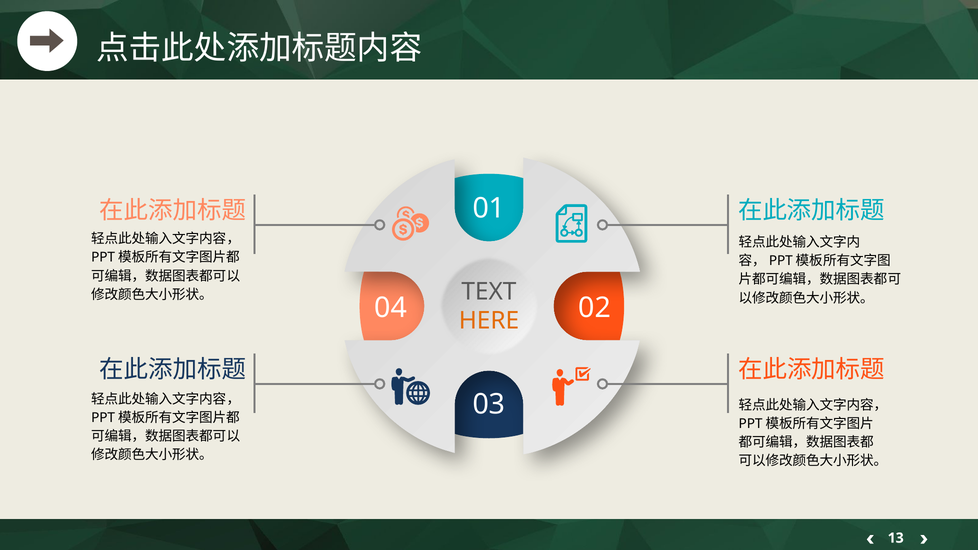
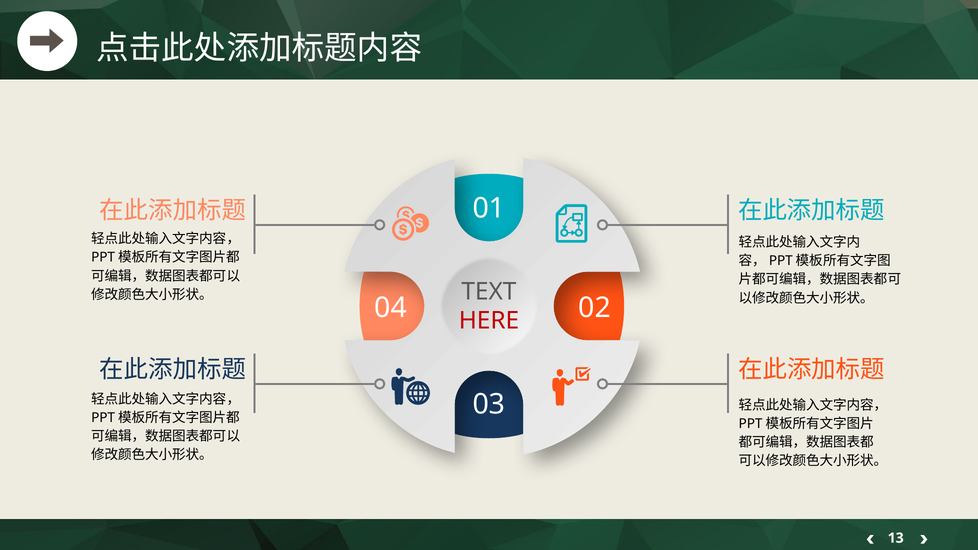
HERE colour: orange -> red
